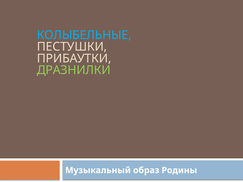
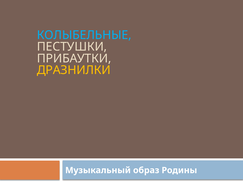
ДРАЗНИЛКИ colour: light green -> yellow
